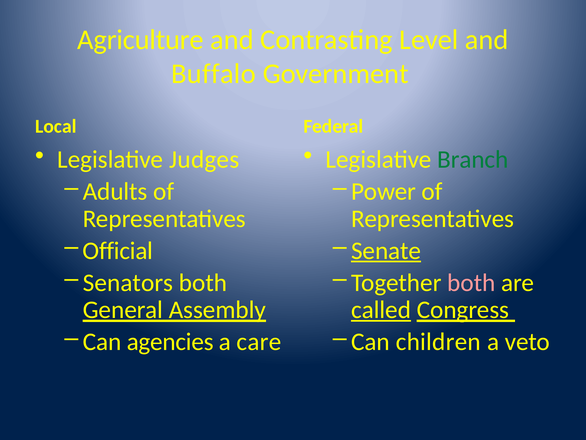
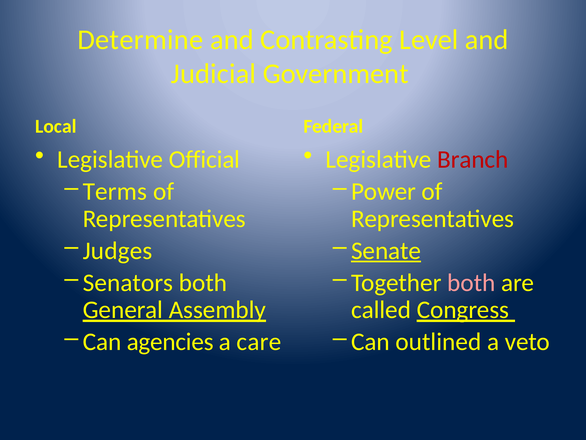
Agriculture: Agriculture -> Determine
Buffalo: Buffalo -> Judicial
Judges: Judges -> Official
Branch colour: green -> red
Adults: Adults -> Terms
Official: Official -> Judges
called underline: present -> none
children: children -> outlined
